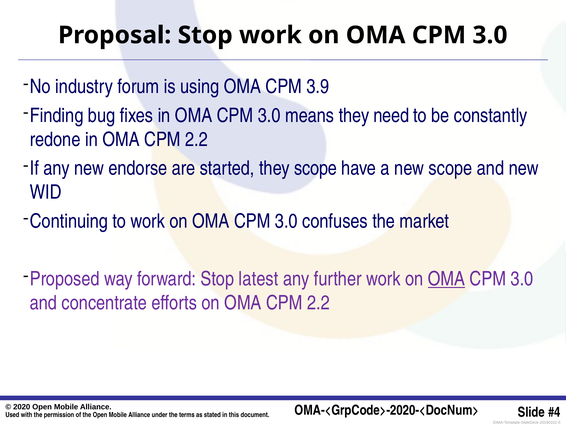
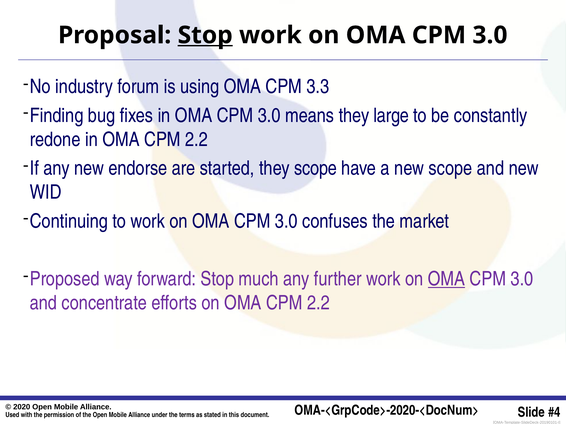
Stop at (205, 35) underline: none -> present
3.9: 3.9 -> 3.3
need: need -> large
latest: latest -> much
